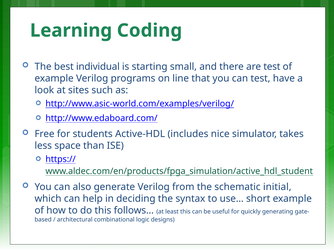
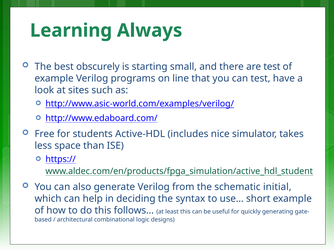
Coding: Coding -> Always
individual: individual -> obscurely
